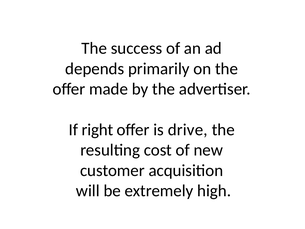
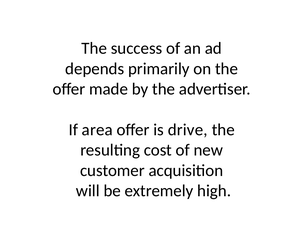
right: right -> area
